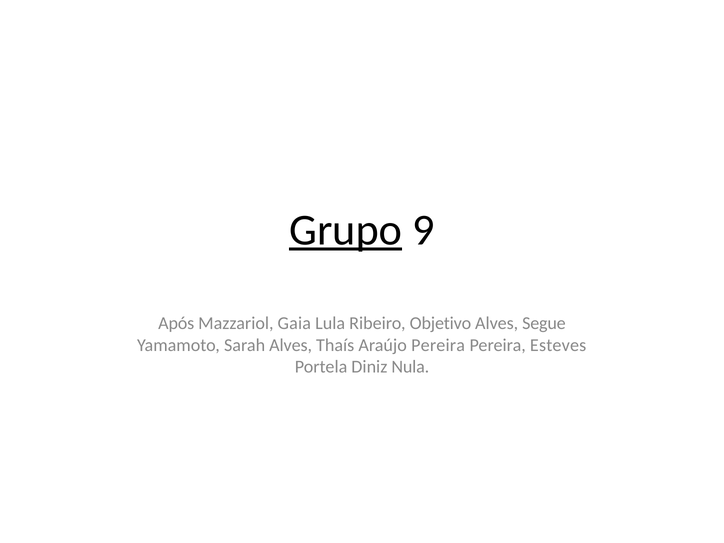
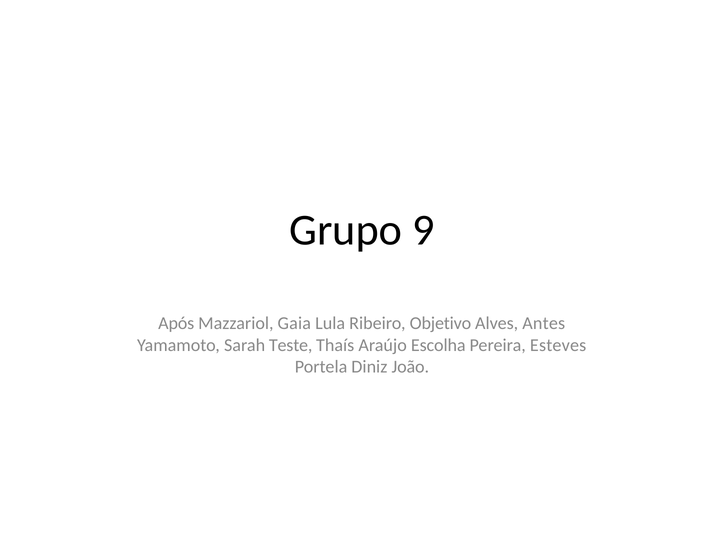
Grupo underline: present -> none
Segue: Segue -> Antes
Sarah Alves: Alves -> Teste
Araújo Pereira: Pereira -> Escolha
Nula: Nula -> João
